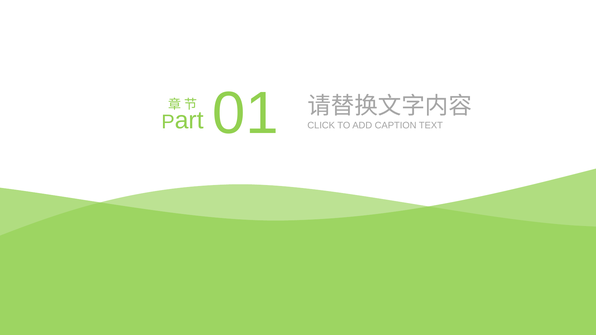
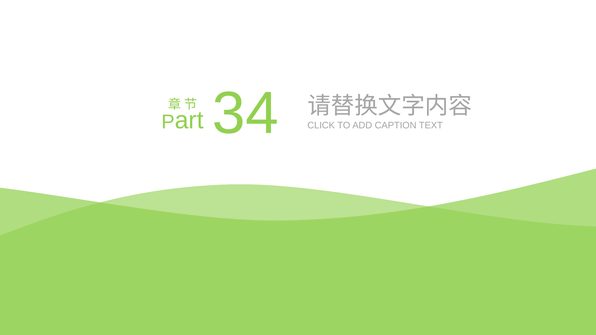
01: 01 -> 34
